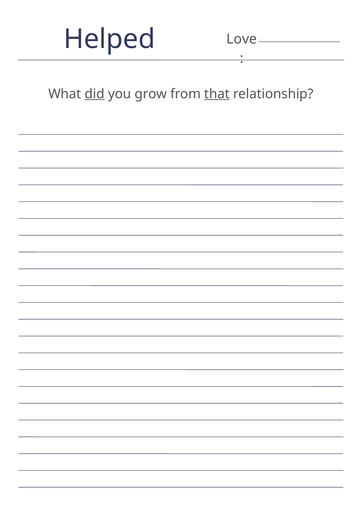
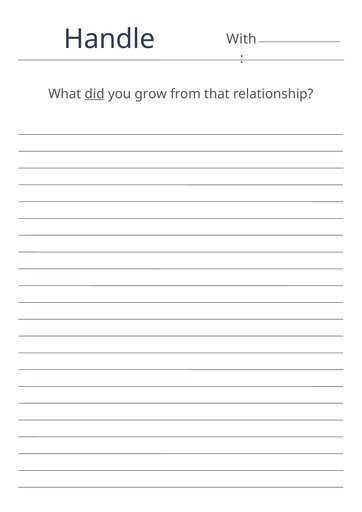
Helped: Helped -> Handle
Love: Love -> With
that underline: present -> none
